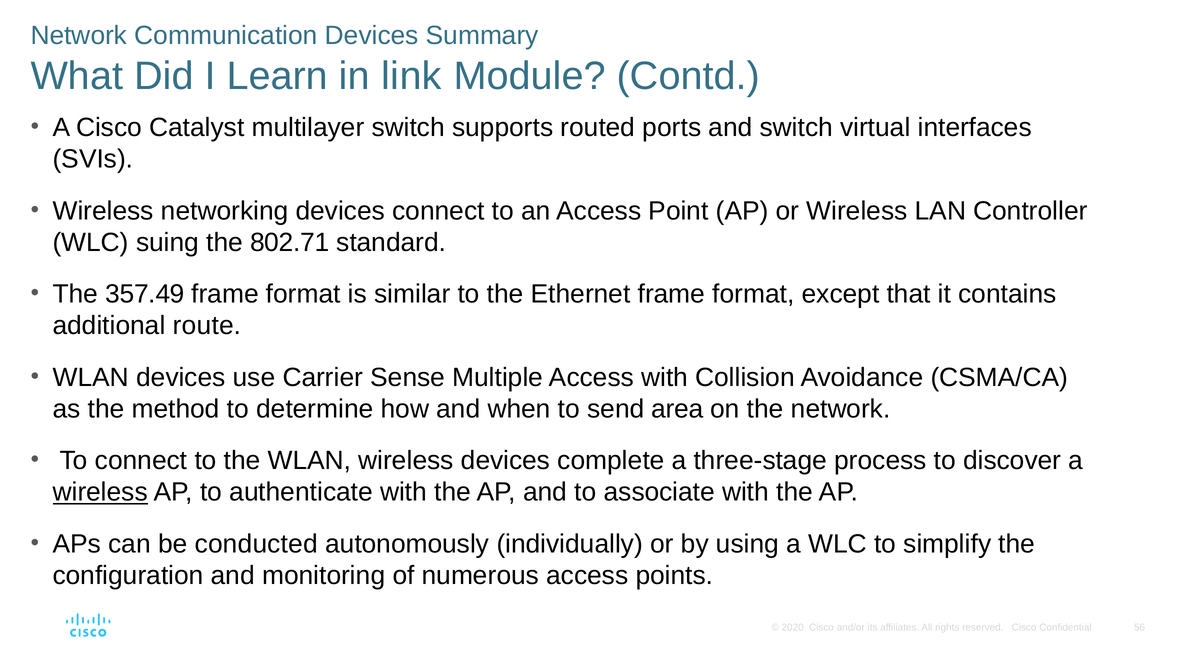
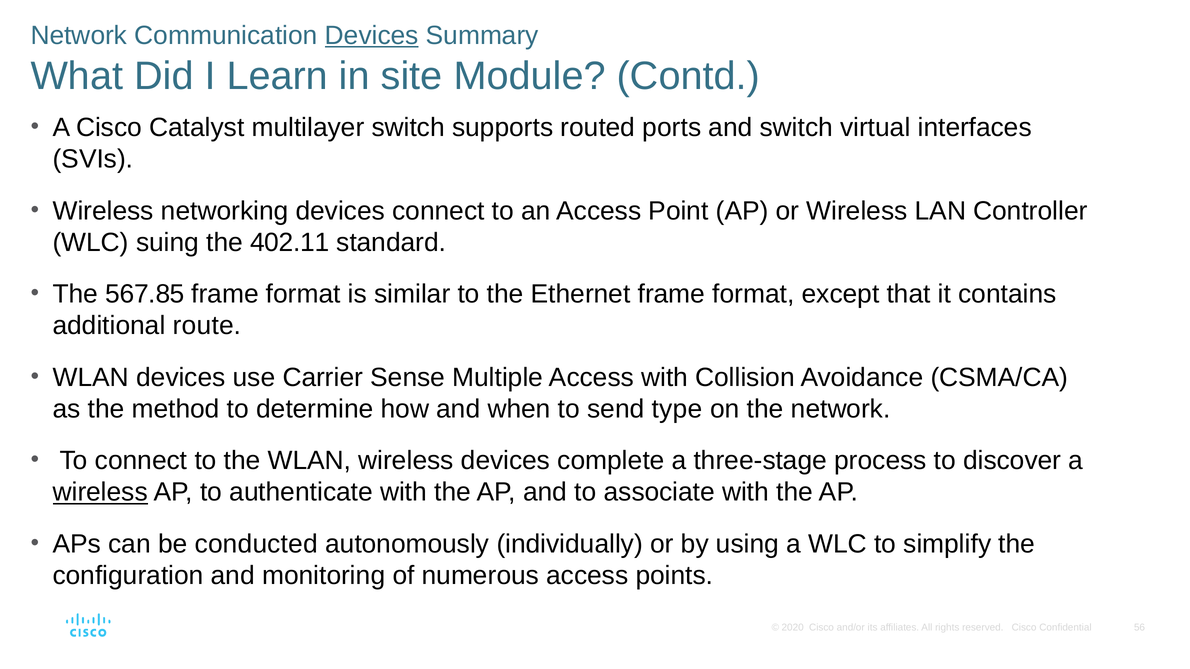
Devices at (372, 36) underline: none -> present
link: link -> site
802.71: 802.71 -> 402.11
357.49: 357.49 -> 567.85
area: area -> type
